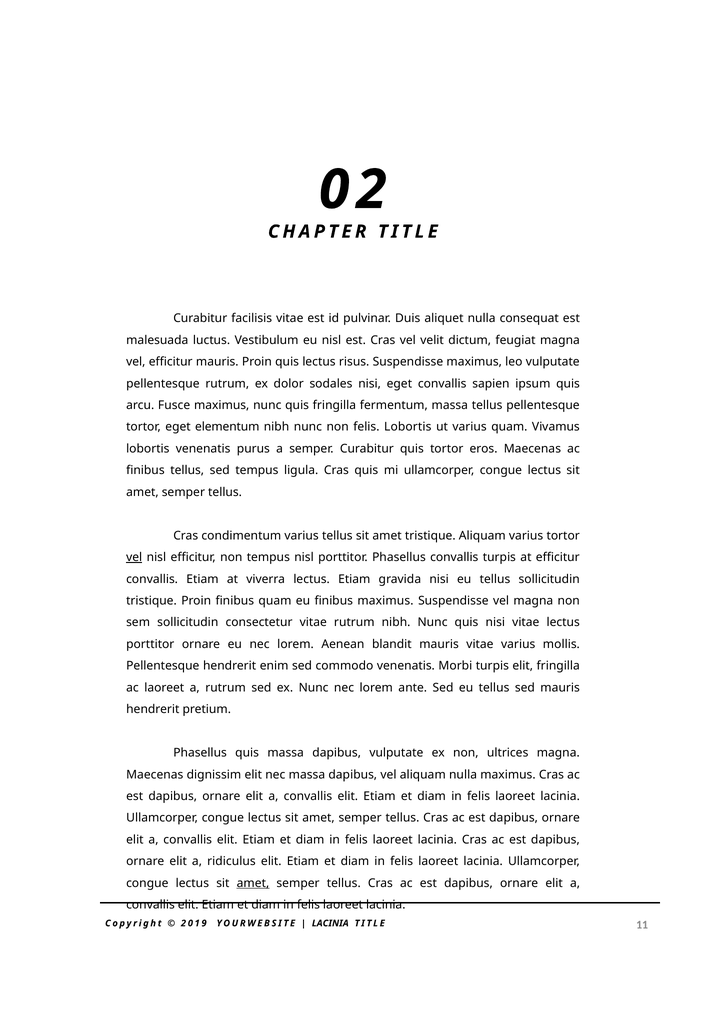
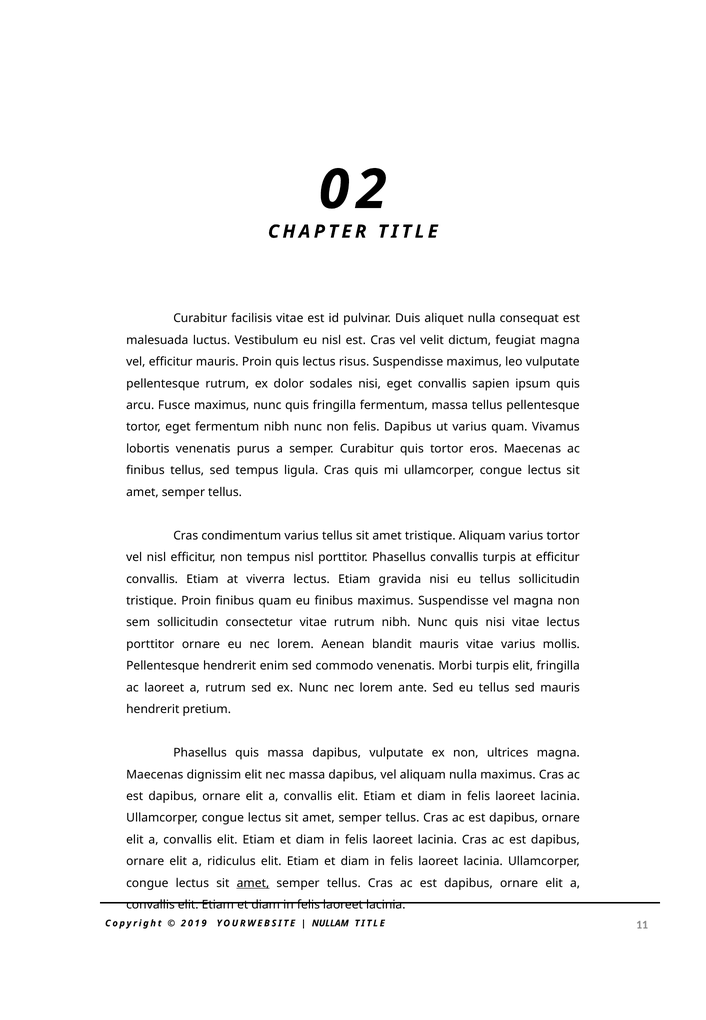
eget elementum: elementum -> fermentum
felis Lobortis: Lobortis -> Dapibus
vel at (134, 557) underline: present -> none
LACINIA at (330, 923): LACINIA -> NULLAM
